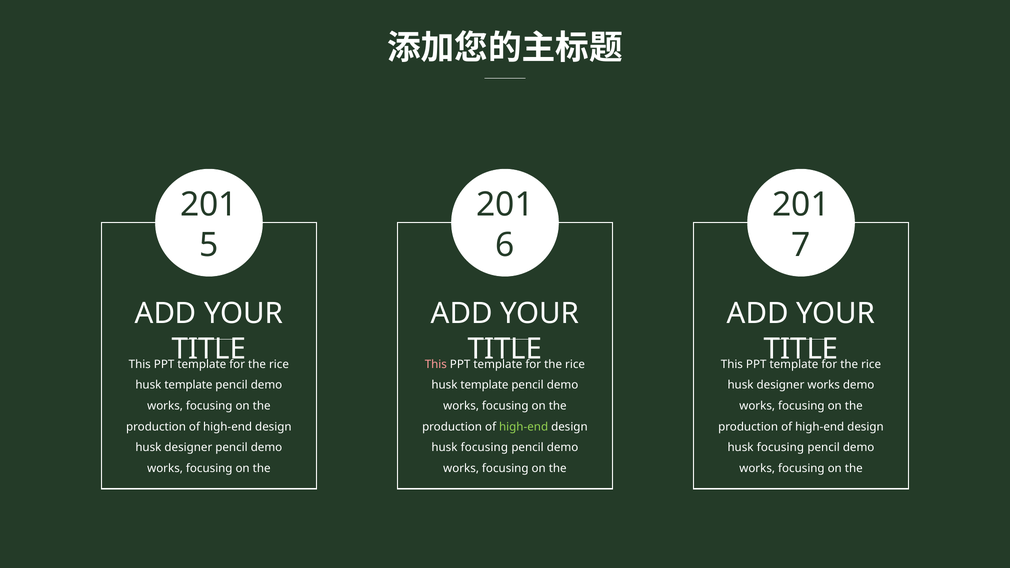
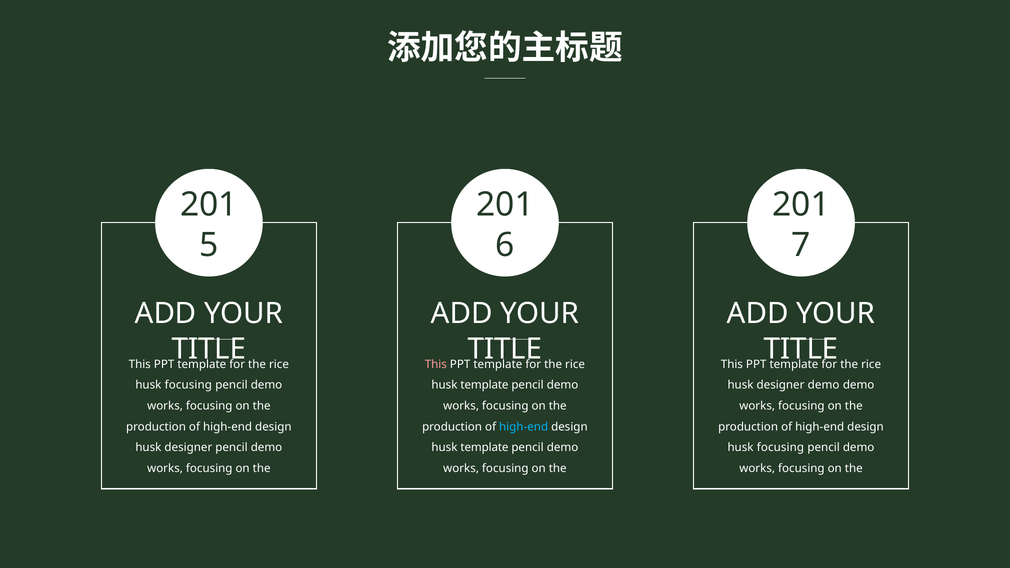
template at (188, 385): template -> focusing
designer works: works -> demo
high-end at (524, 427) colour: light green -> light blue
focusing at (484, 448): focusing -> template
